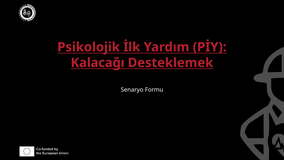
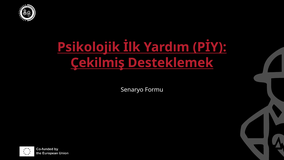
Kalacağı: Kalacağı -> Çekilmiş
